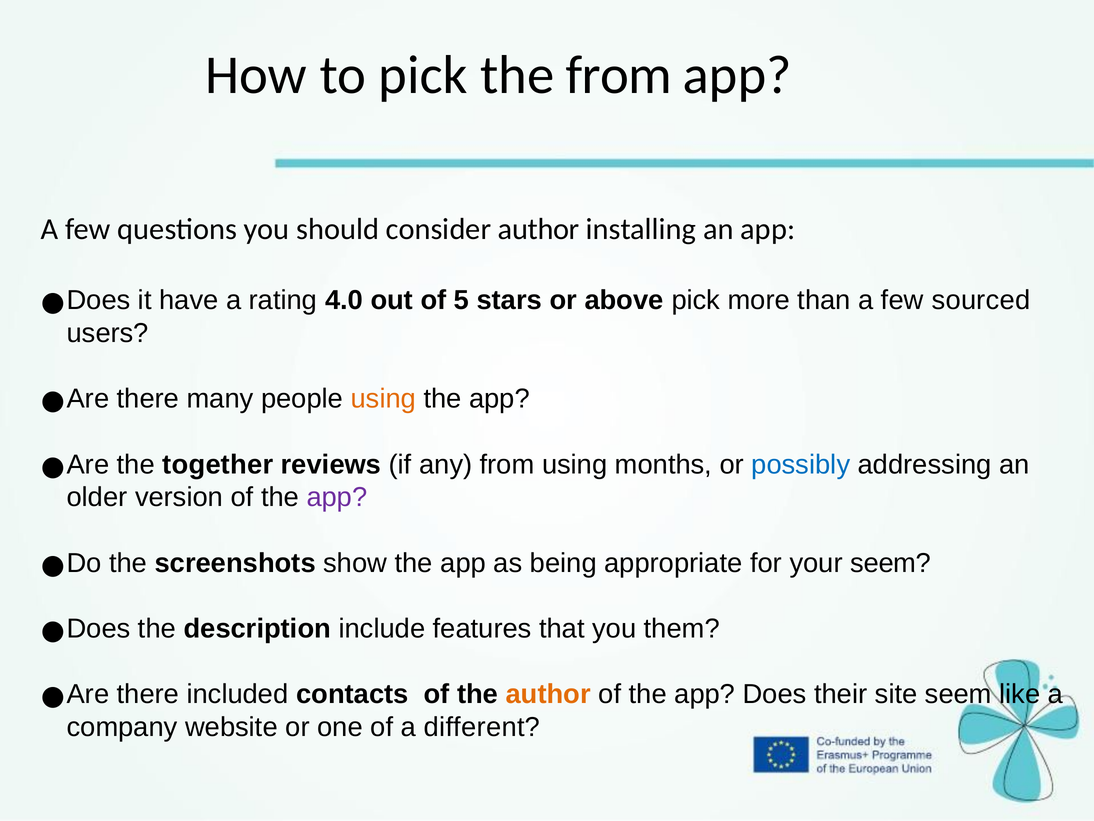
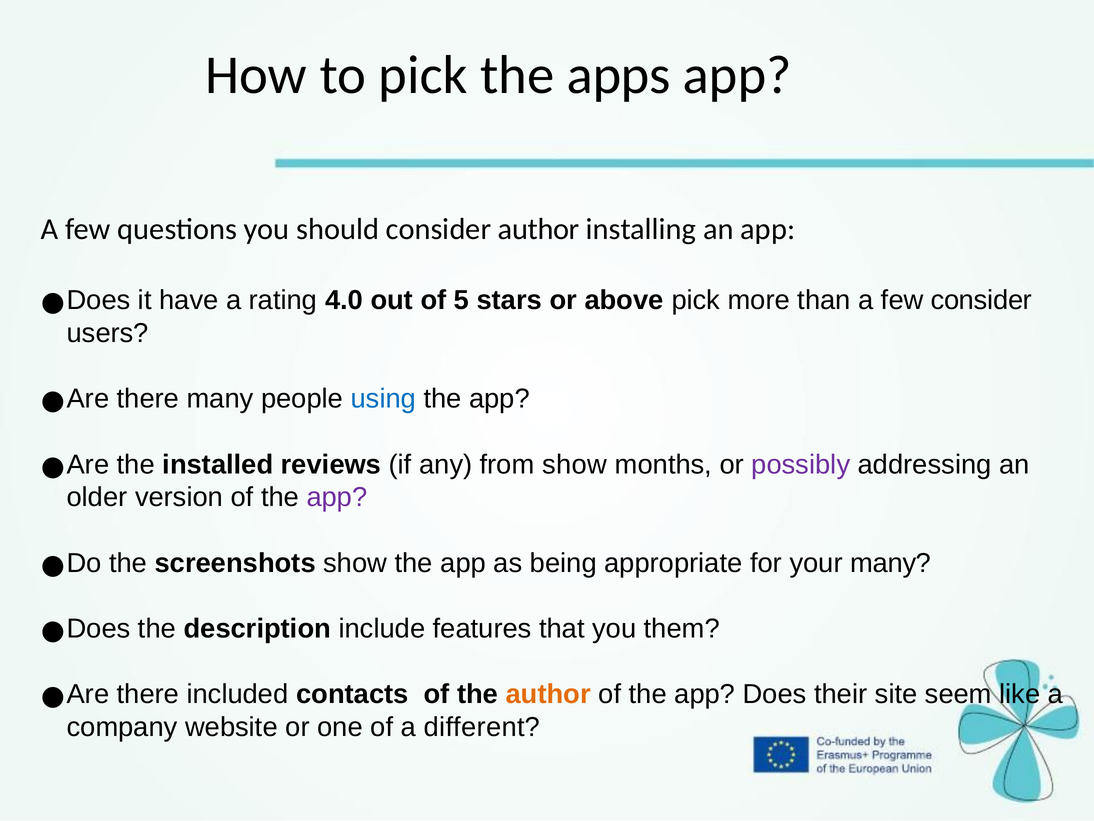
the from: from -> apps
few sourced: sourced -> consider
using at (383, 399) colour: orange -> blue
together: together -> installed
from using: using -> show
possibly colour: blue -> purple
your seem: seem -> many
